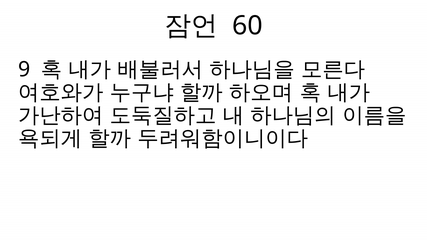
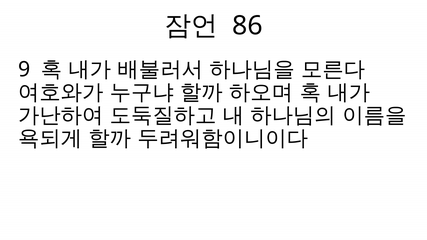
60: 60 -> 86
